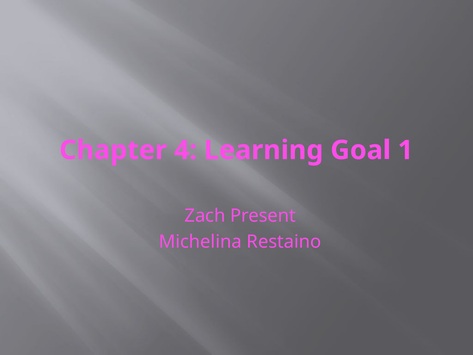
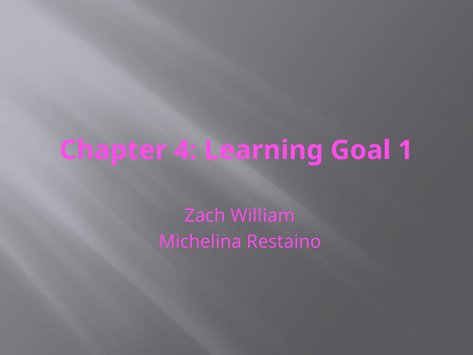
Present: Present -> William
